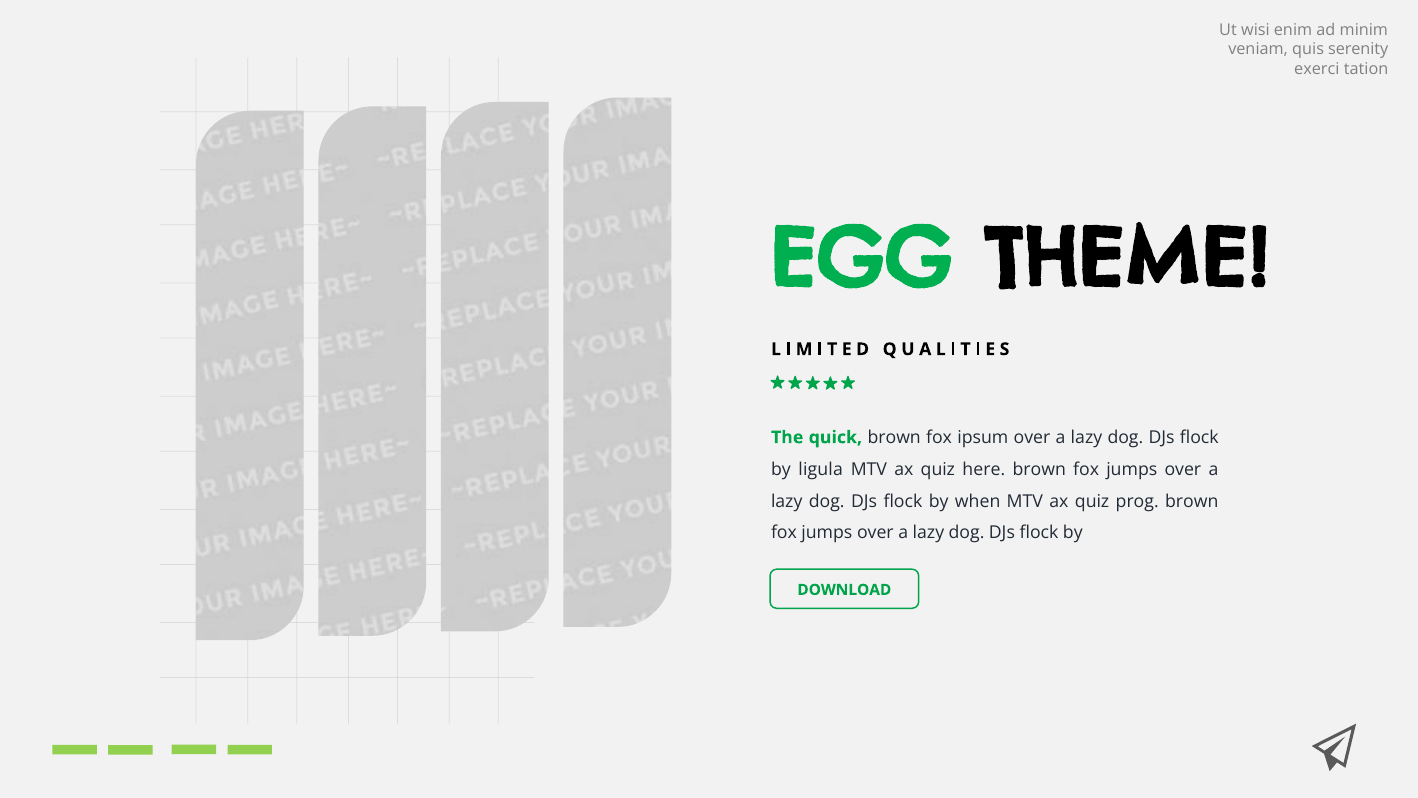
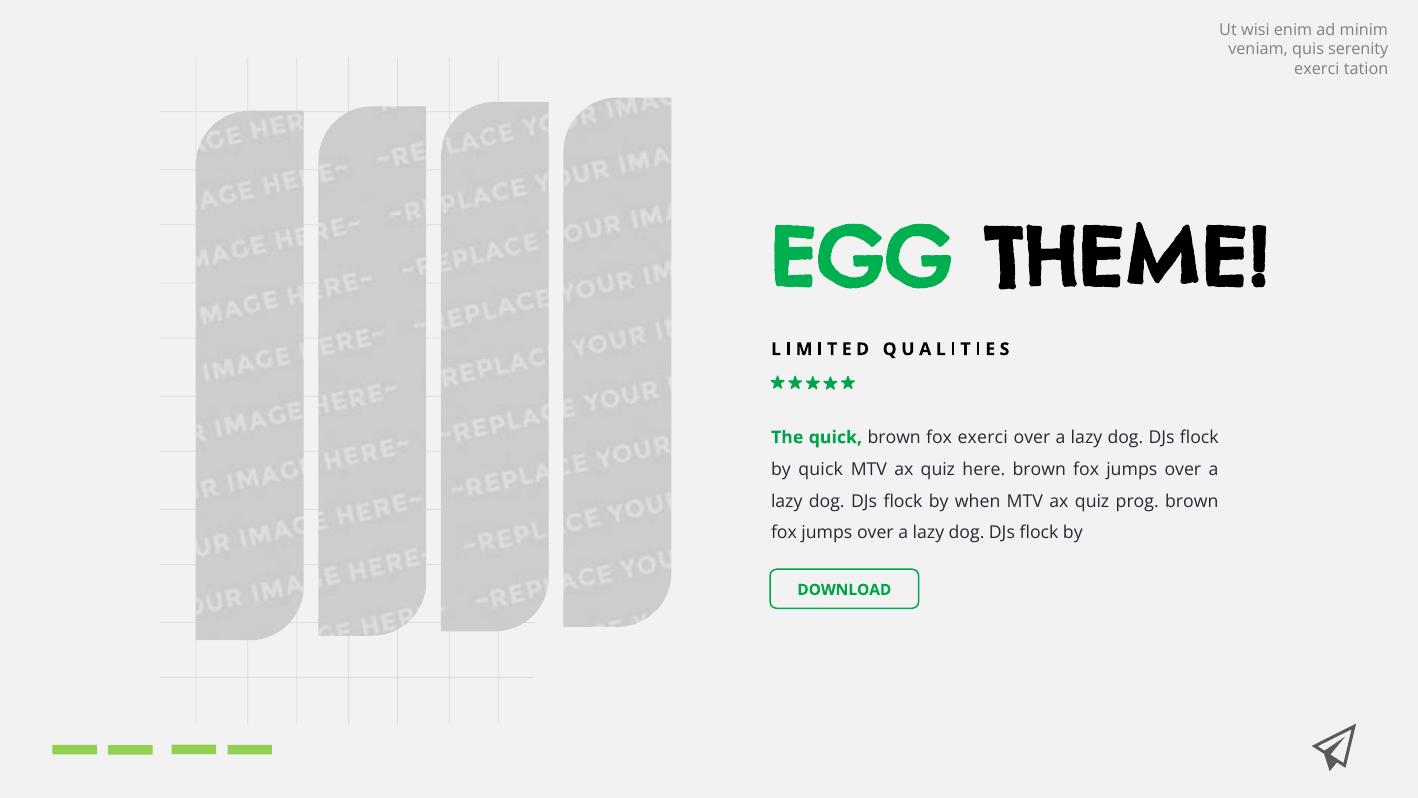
fox ipsum: ipsum -> exerci
by ligula: ligula -> quick
